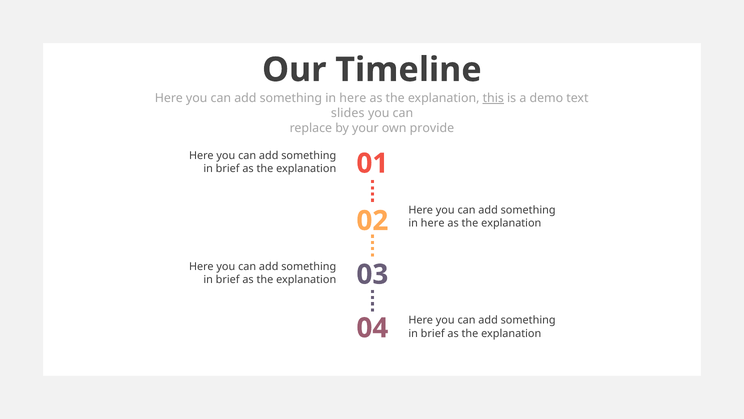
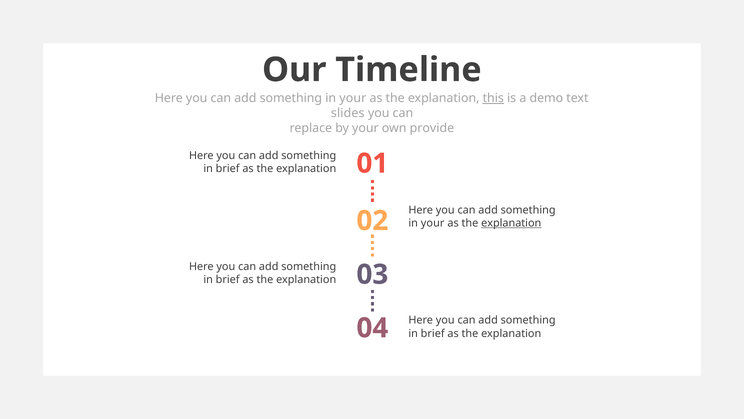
here at (353, 98): here -> your
here at (433, 223): here -> your
explanation at (511, 223) underline: none -> present
